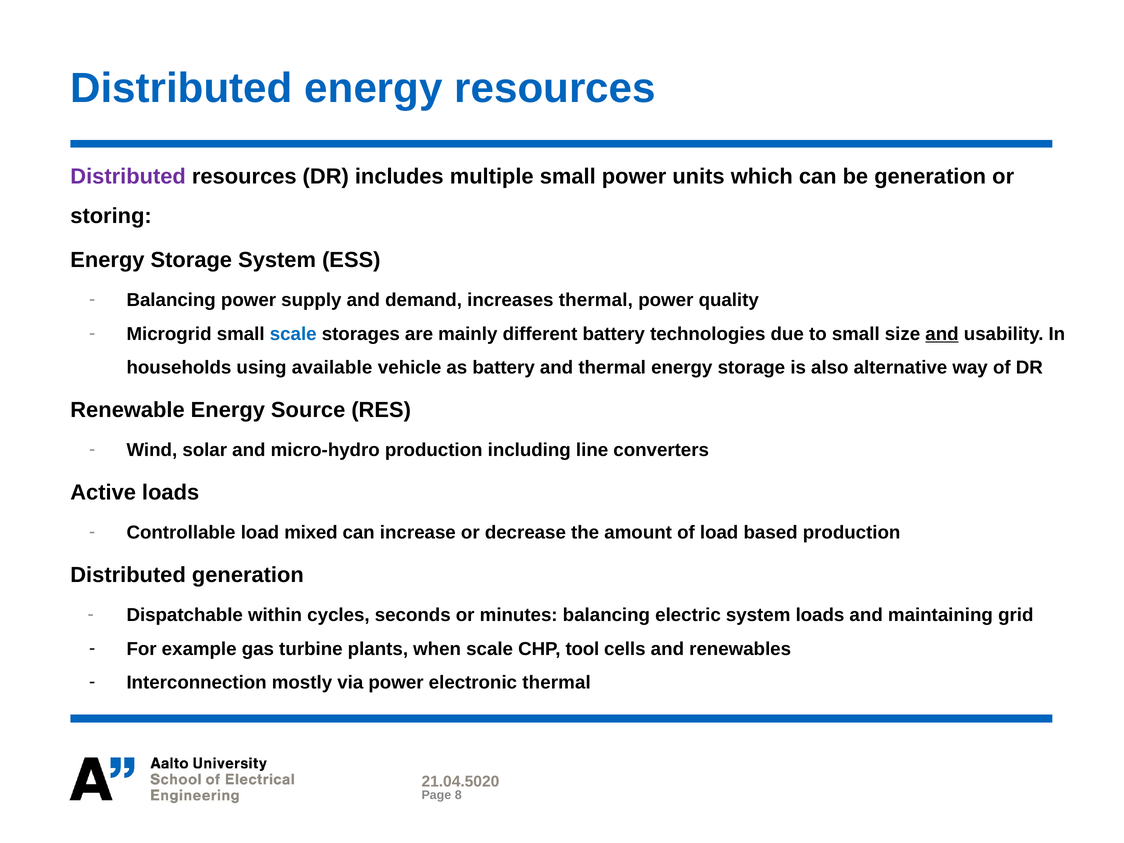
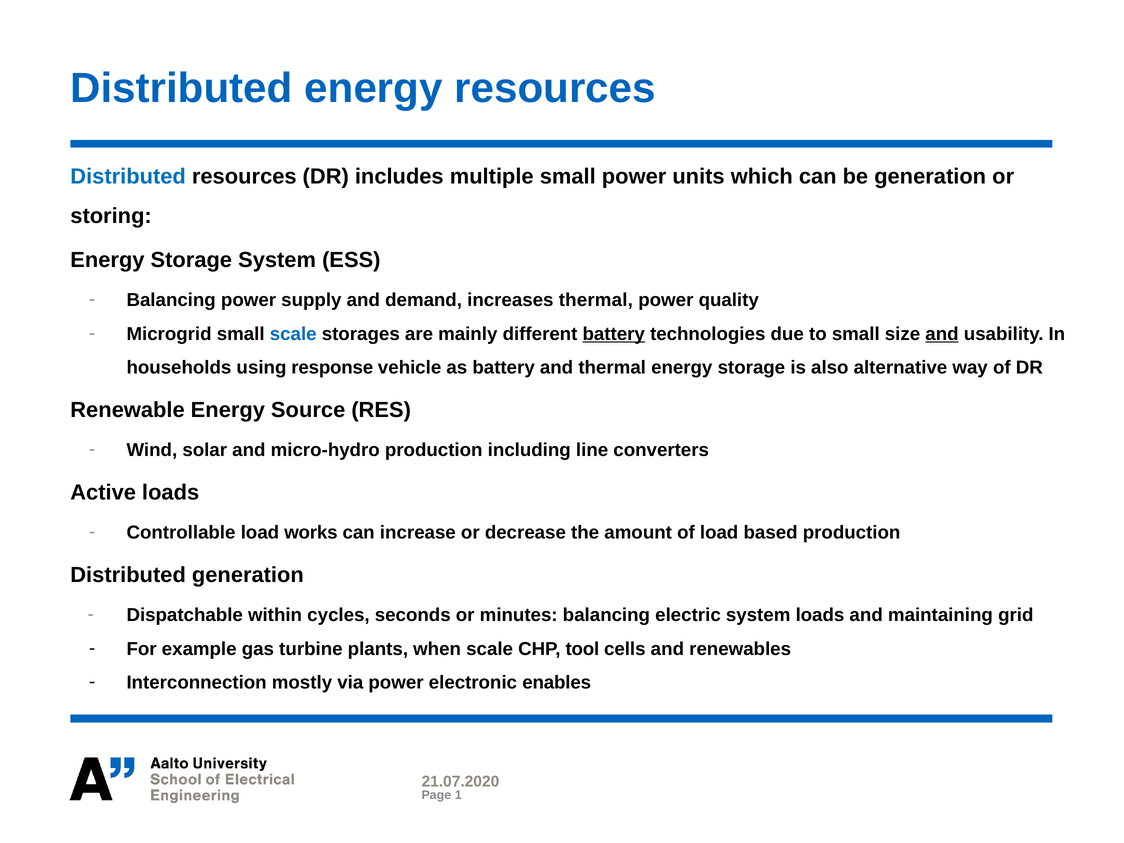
Distributed at (128, 177) colour: purple -> blue
battery at (614, 334) underline: none -> present
available: available -> response
mixed: mixed -> works
electronic thermal: thermal -> enables
21.04.5020: 21.04.5020 -> 21.07.2020
8: 8 -> 1
